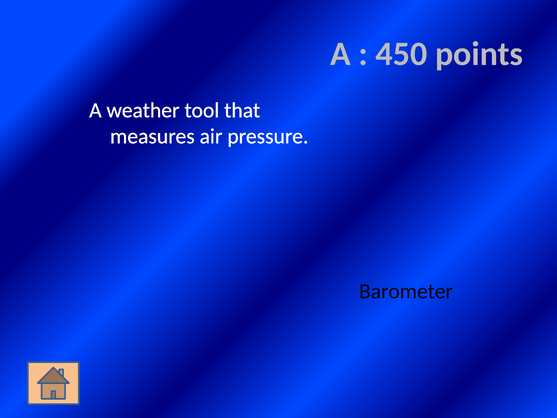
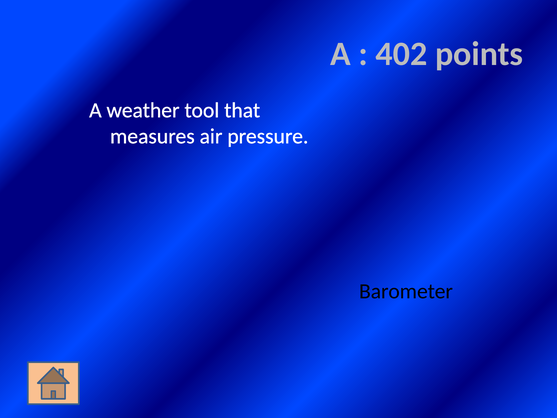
450: 450 -> 402
